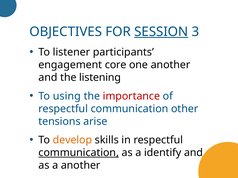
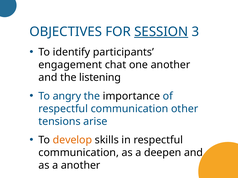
listener: listener -> identify
core: core -> chat
using: using -> angry
importance colour: red -> black
communication at (79, 153) underline: present -> none
identify: identify -> deepen
